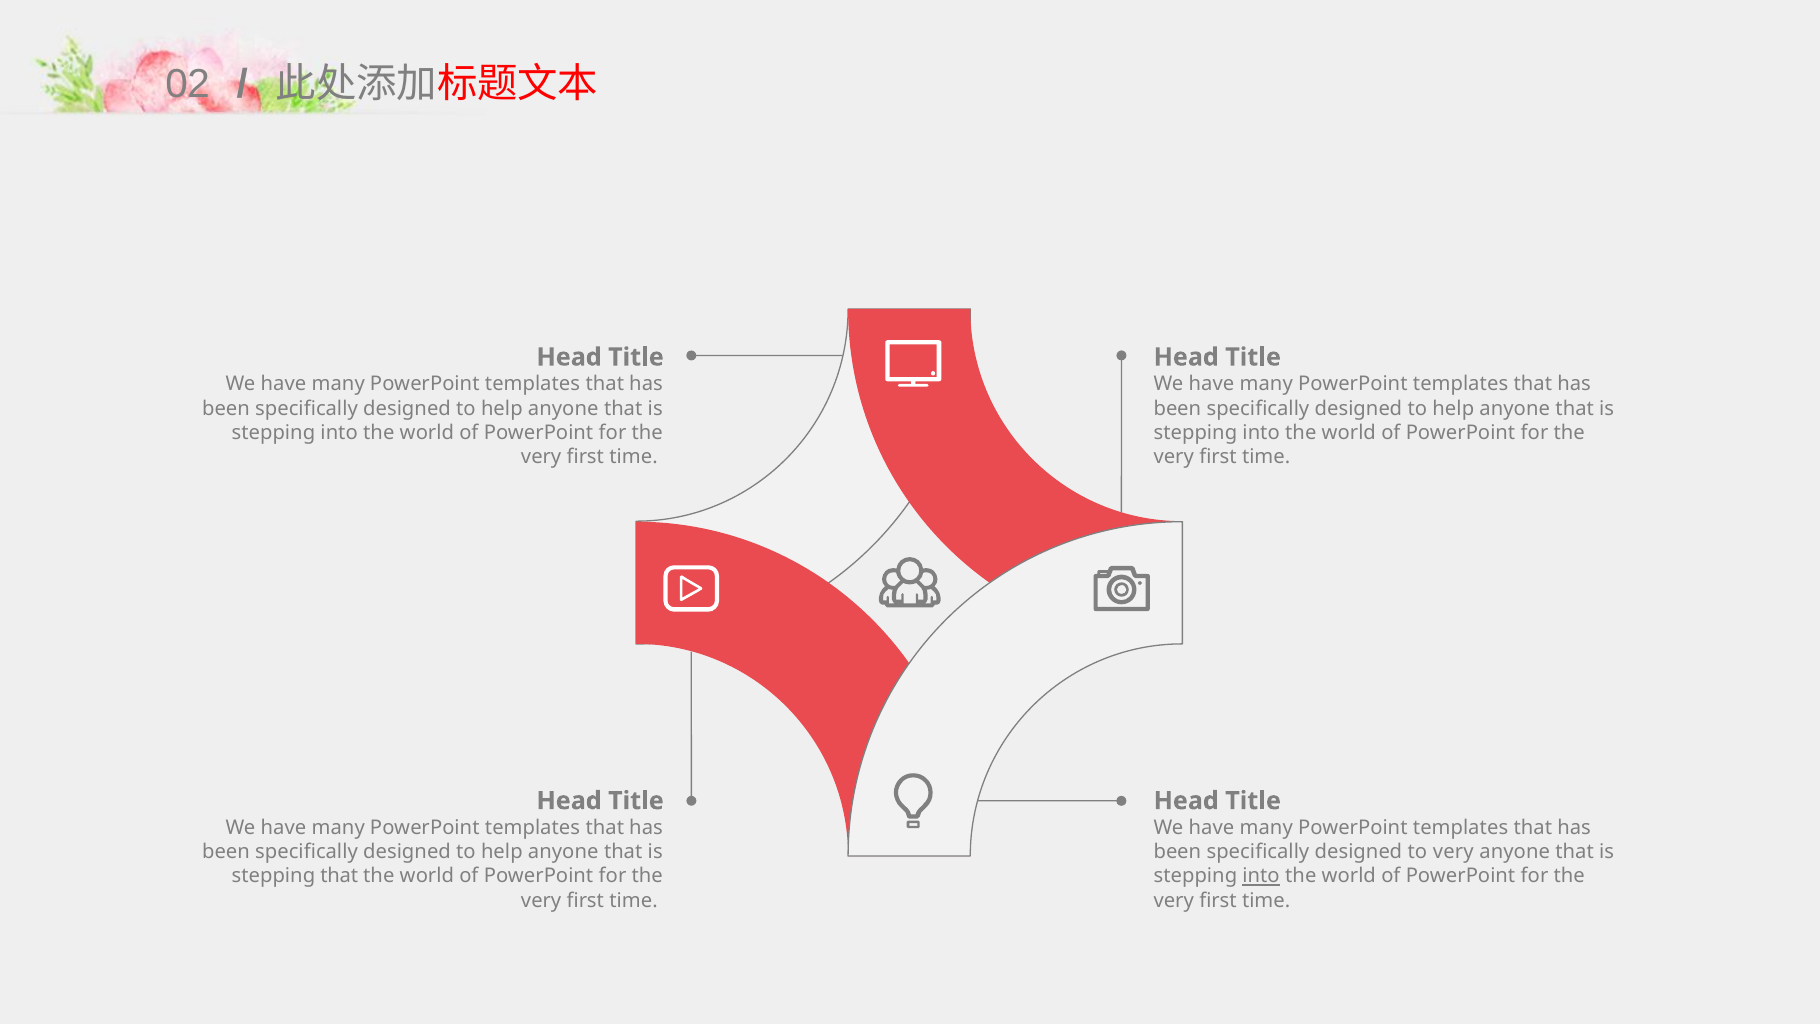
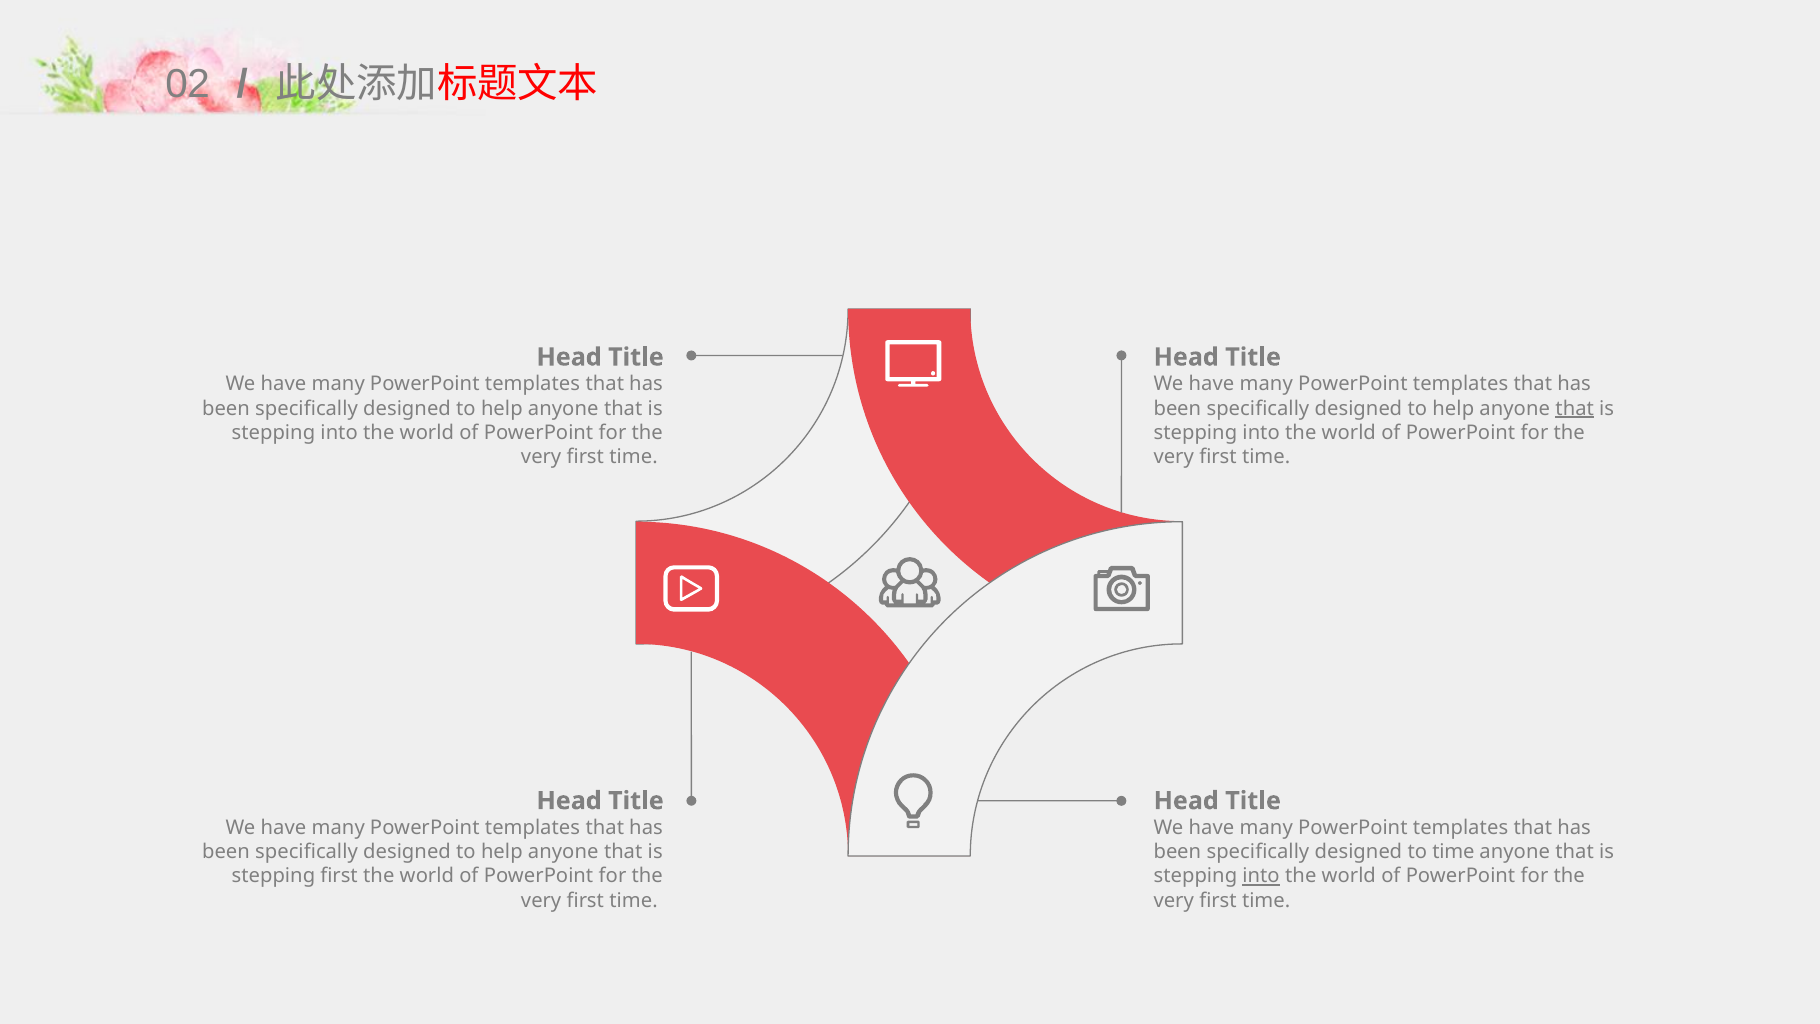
that at (1575, 408) underline: none -> present
to very: very -> time
stepping that: that -> first
